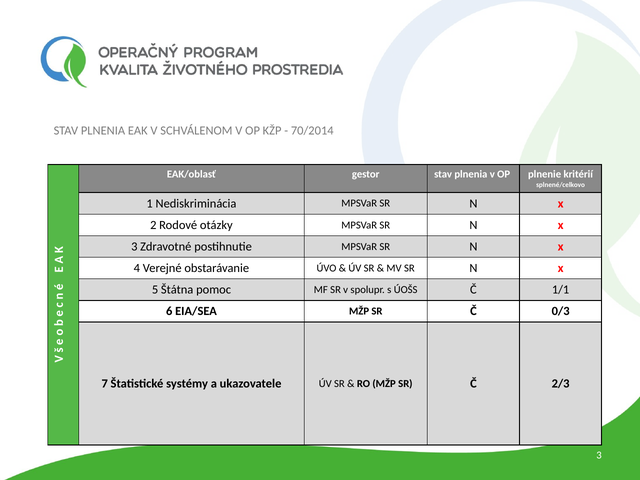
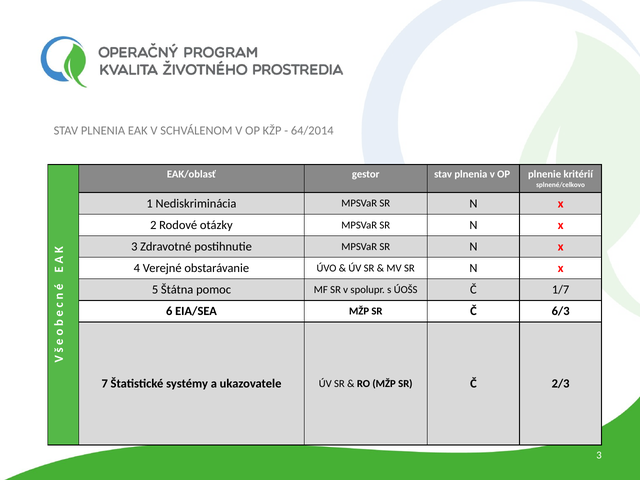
70/2014: 70/2014 -> 64/2014
1/1: 1/1 -> 1/7
0/3: 0/3 -> 6/3
